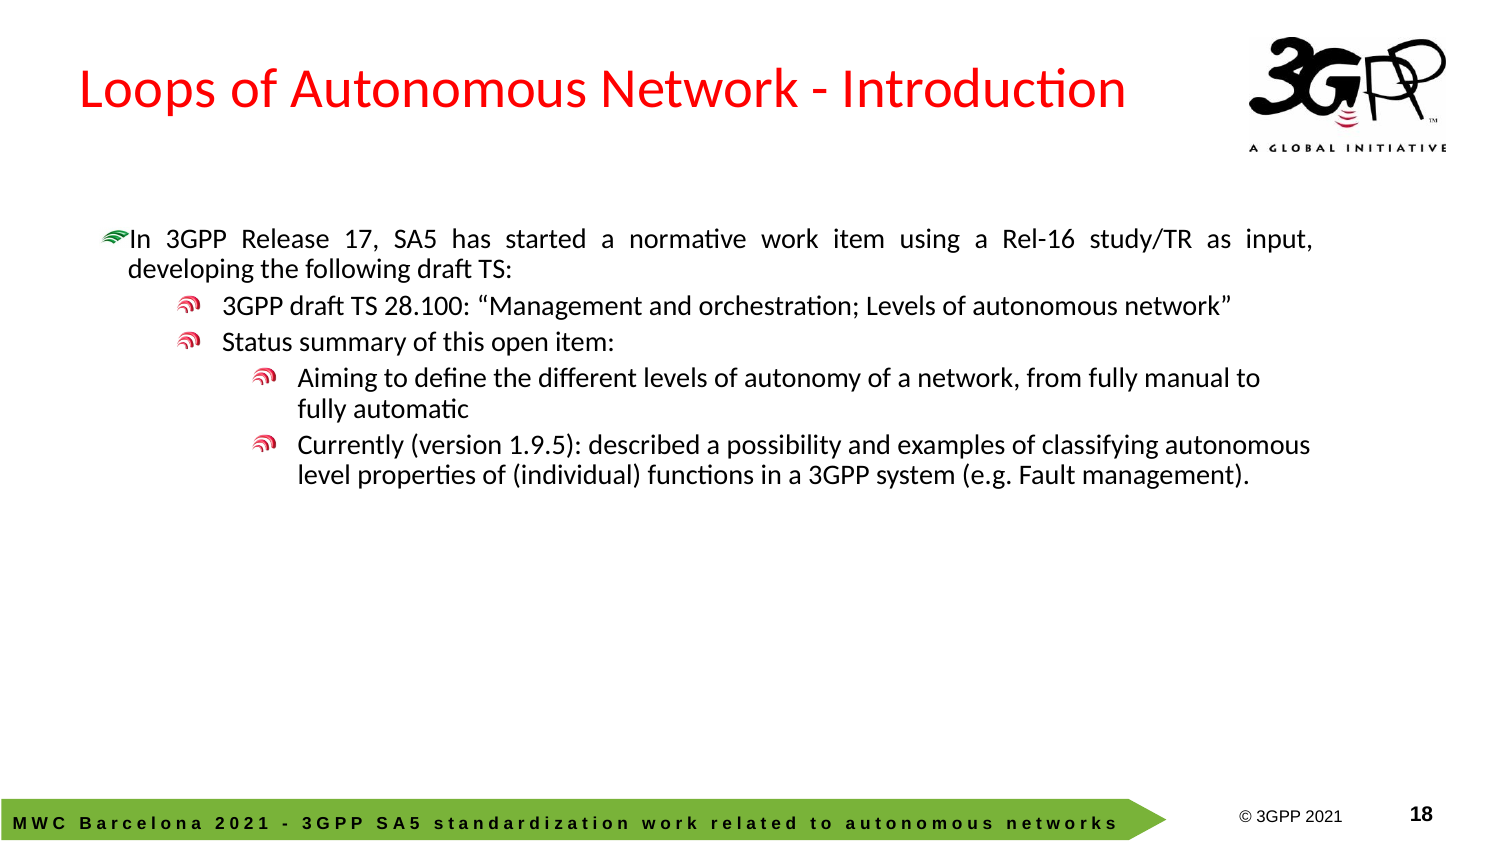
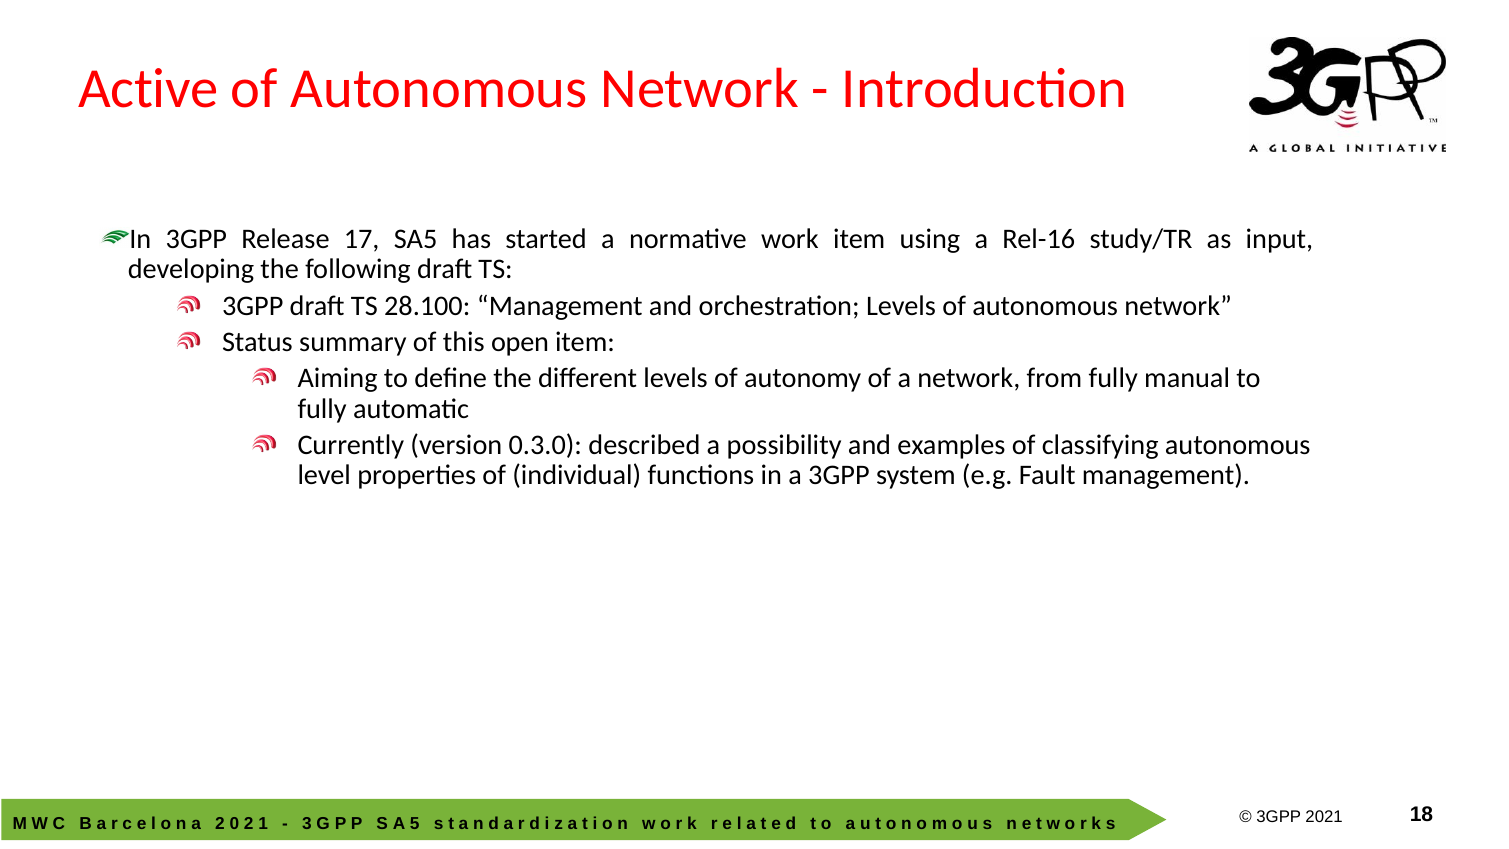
Loops: Loops -> Active
1.9.5: 1.9.5 -> 0.3.0
